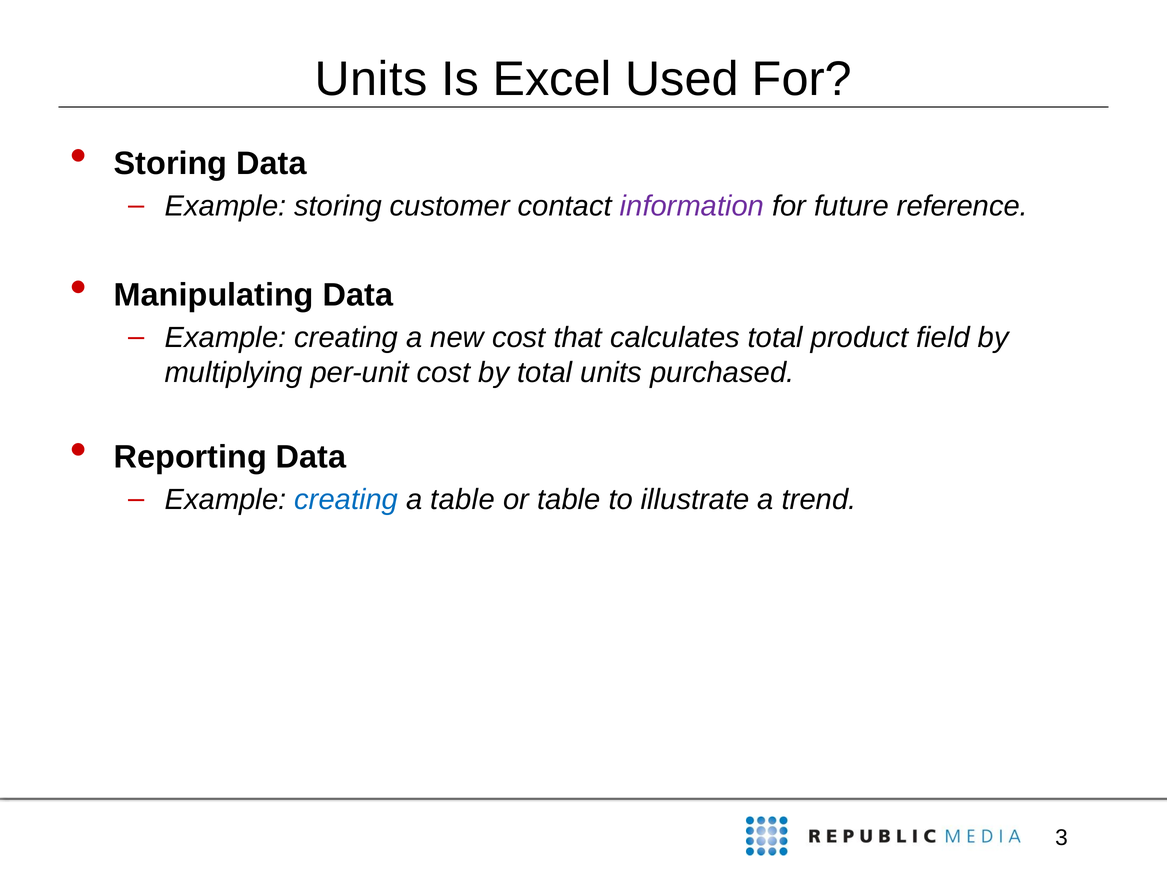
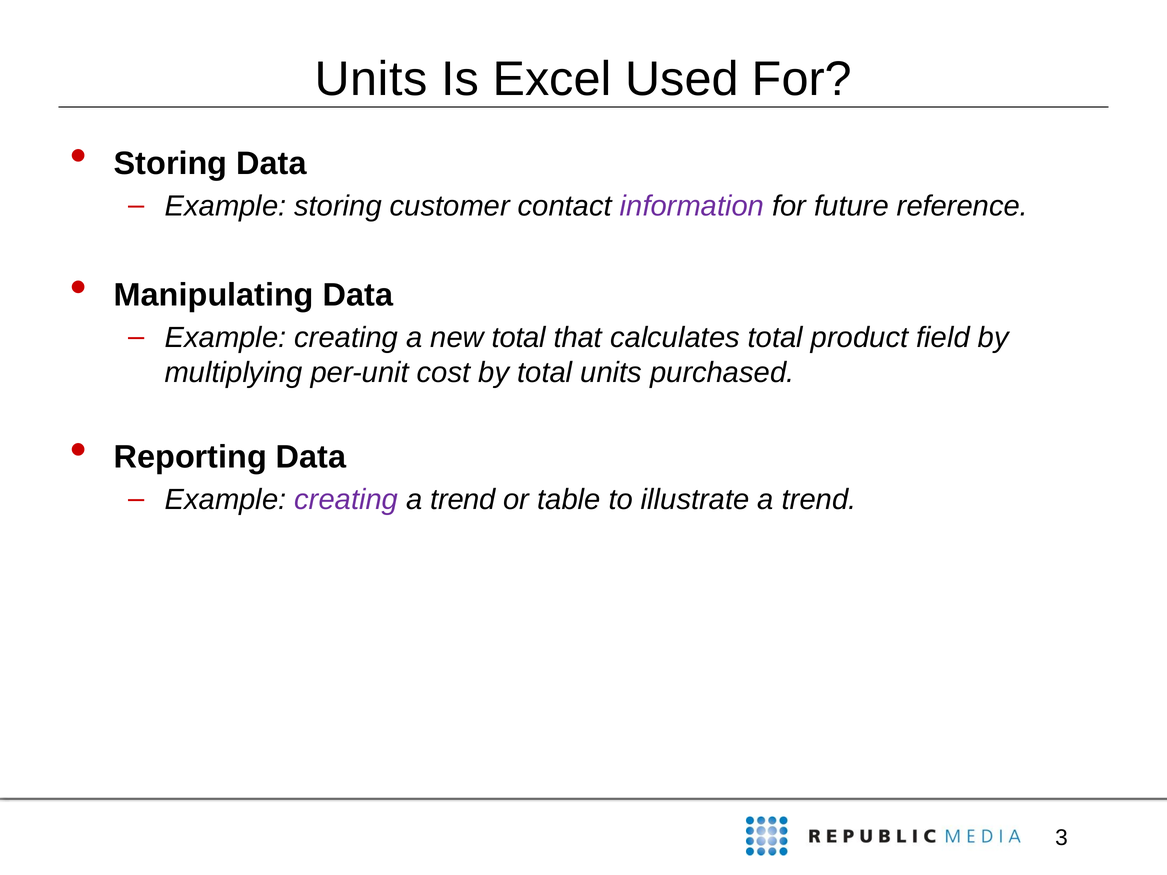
new cost: cost -> total
creating at (346, 500) colour: blue -> purple
table at (463, 500): table -> trend
